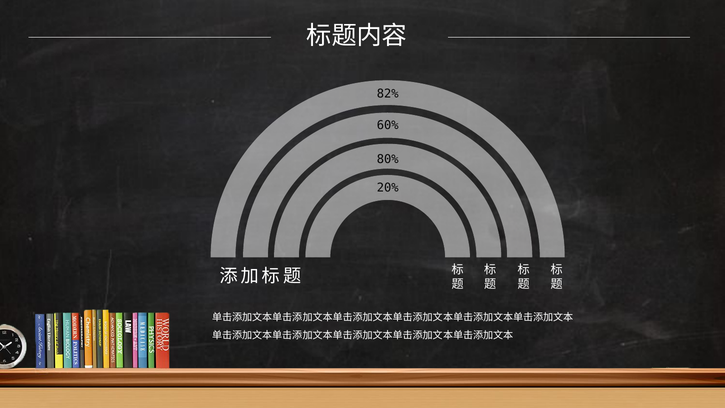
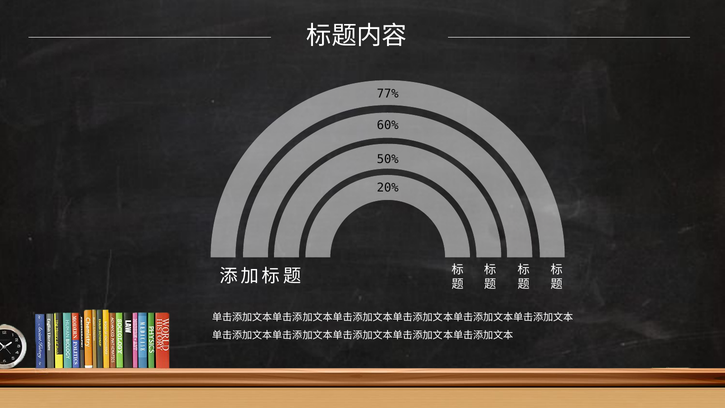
82%: 82% -> 77%
80%: 80% -> 50%
